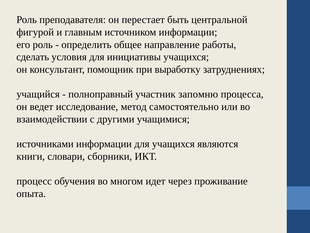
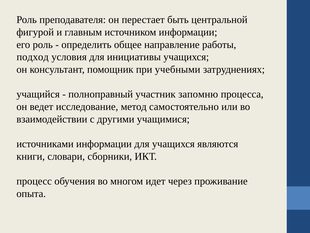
сделать: сделать -> подход
выработку: выработку -> учебными
